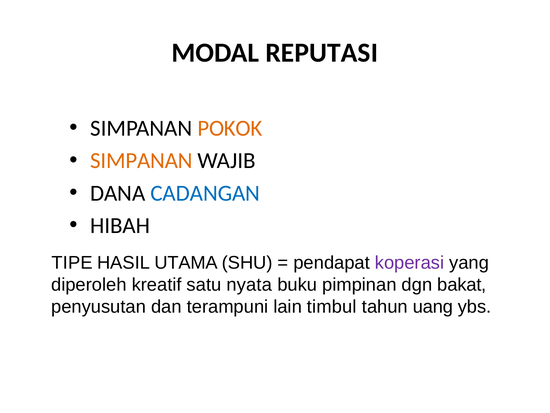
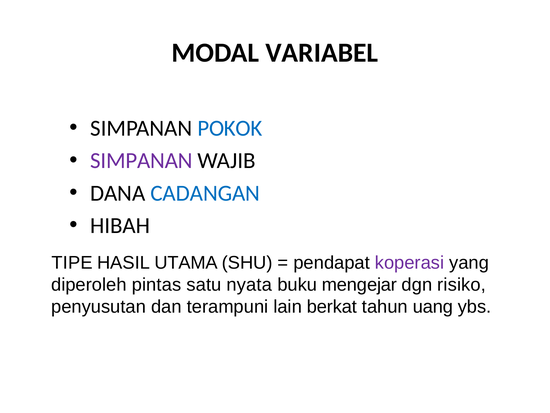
REPUTASI: REPUTASI -> VARIABEL
POKOK colour: orange -> blue
SIMPANAN at (141, 160) colour: orange -> purple
kreatif: kreatif -> pintas
pimpinan: pimpinan -> mengejar
bakat: bakat -> risiko
timbul: timbul -> berkat
